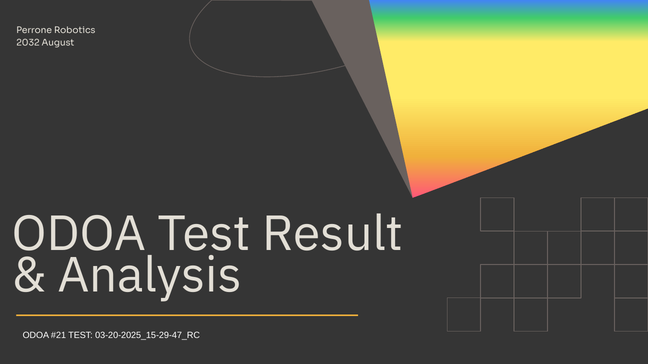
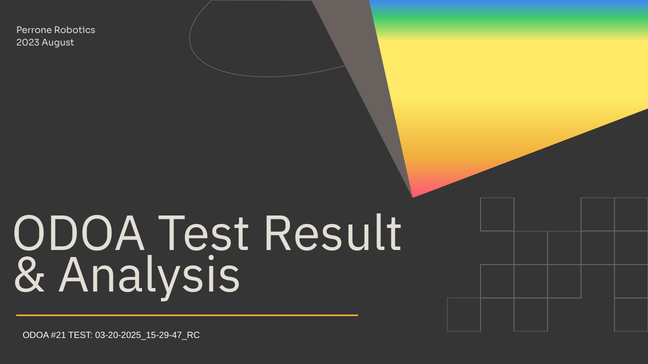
2032: 2032 -> 2023
